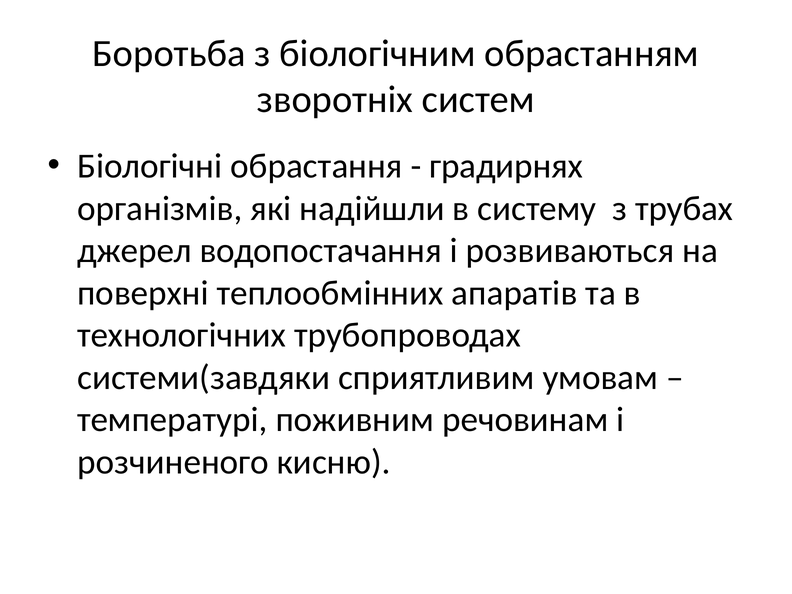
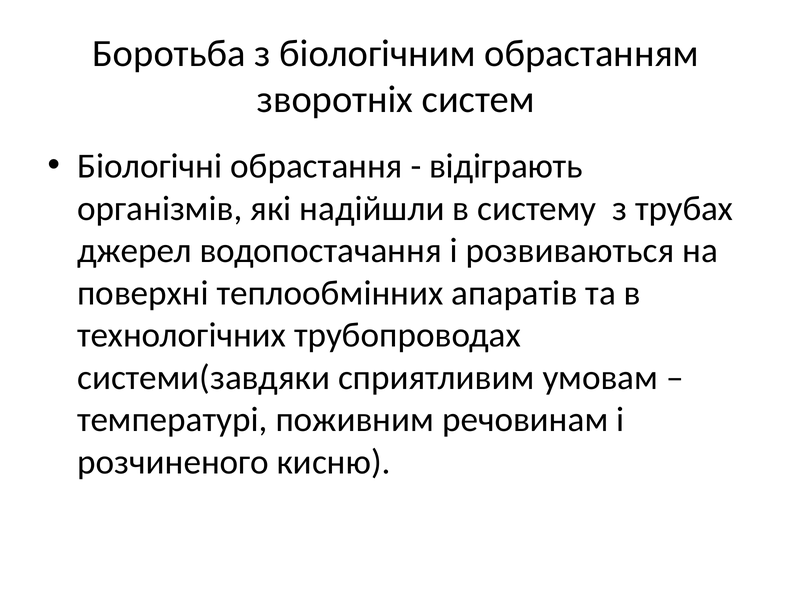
градирнях: градирнях -> відіграють
